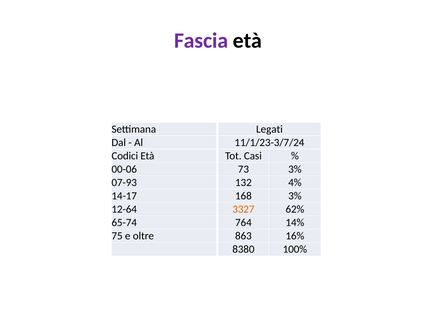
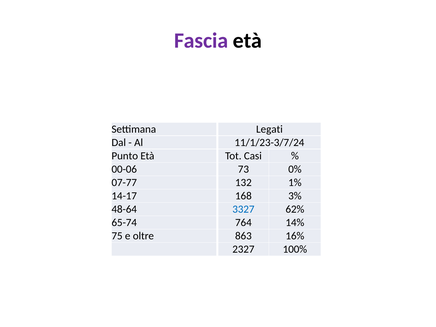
Codici: Codici -> Punto
73 3%: 3% -> 0%
07-93: 07-93 -> 07-77
4%: 4% -> 1%
12-64: 12-64 -> 48-64
3327 colour: orange -> blue
8380: 8380 -> 2327
